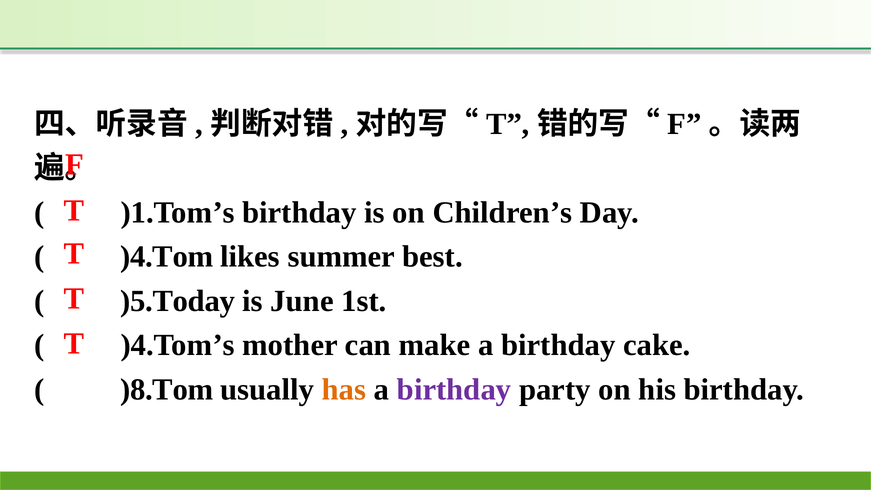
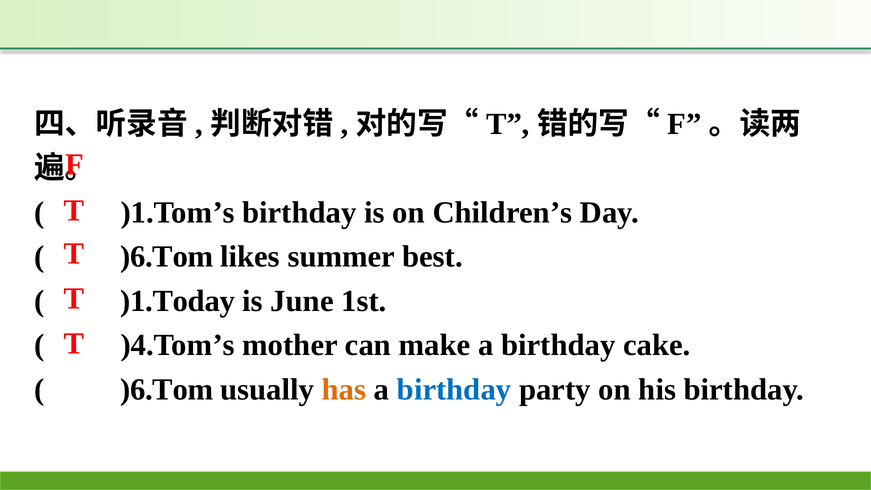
)4.Tom at (167, 257): )4.Tom -> )6.Tom
)5.Today: )5.Today -> )1.Today
)8.Tom at (167, 389): )8.Tom -> )6.Tom
birthday at (454, 389) colour: purple -> blue
